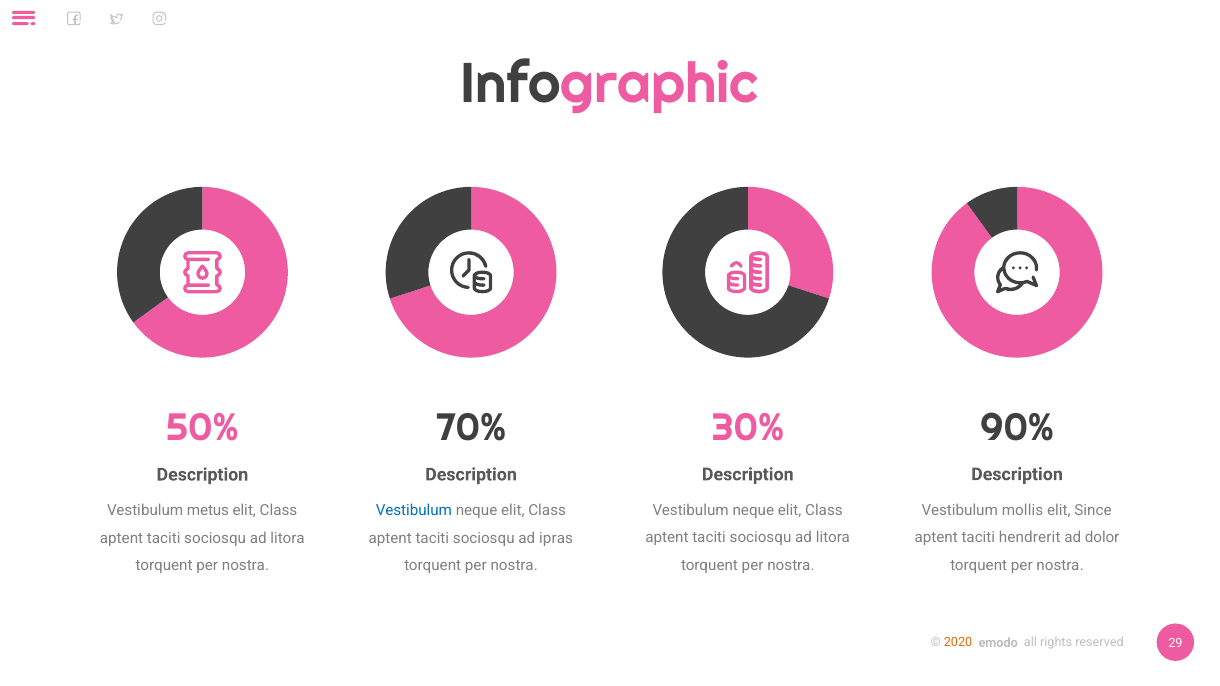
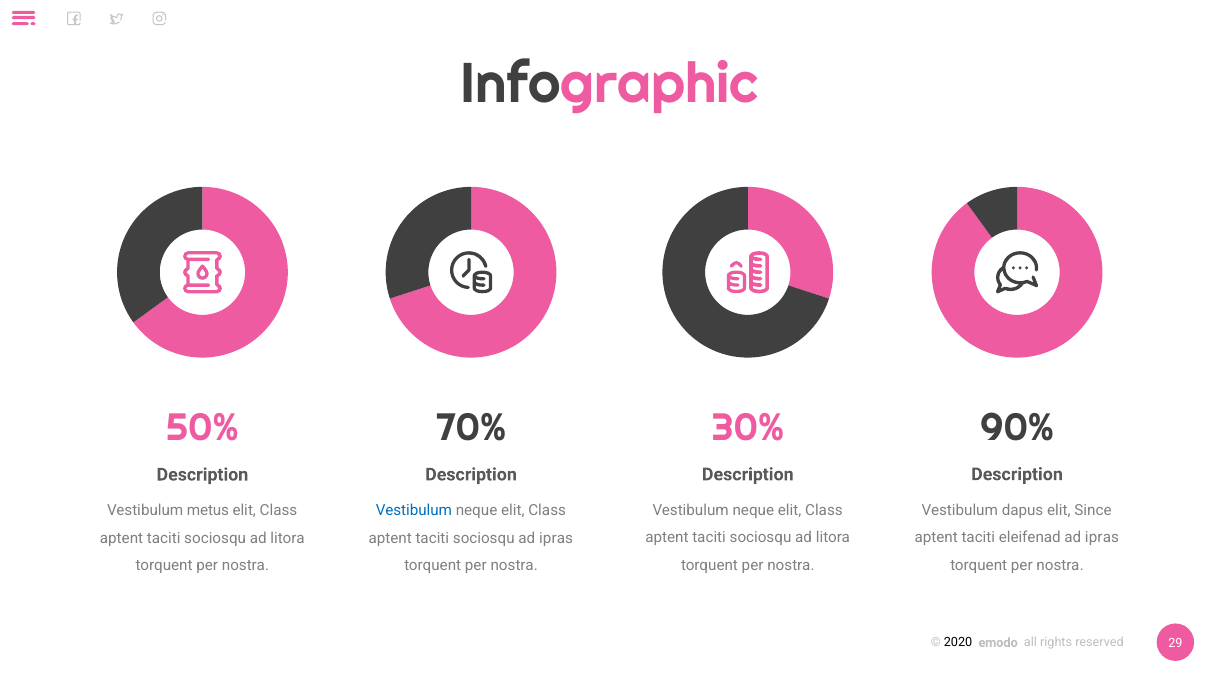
mollis: mollis -> dapus
hendrerit: hendrerit -> eleifenad
dolor at (1102, 538): dolor -> ipras
2020 colour: orange -> black
